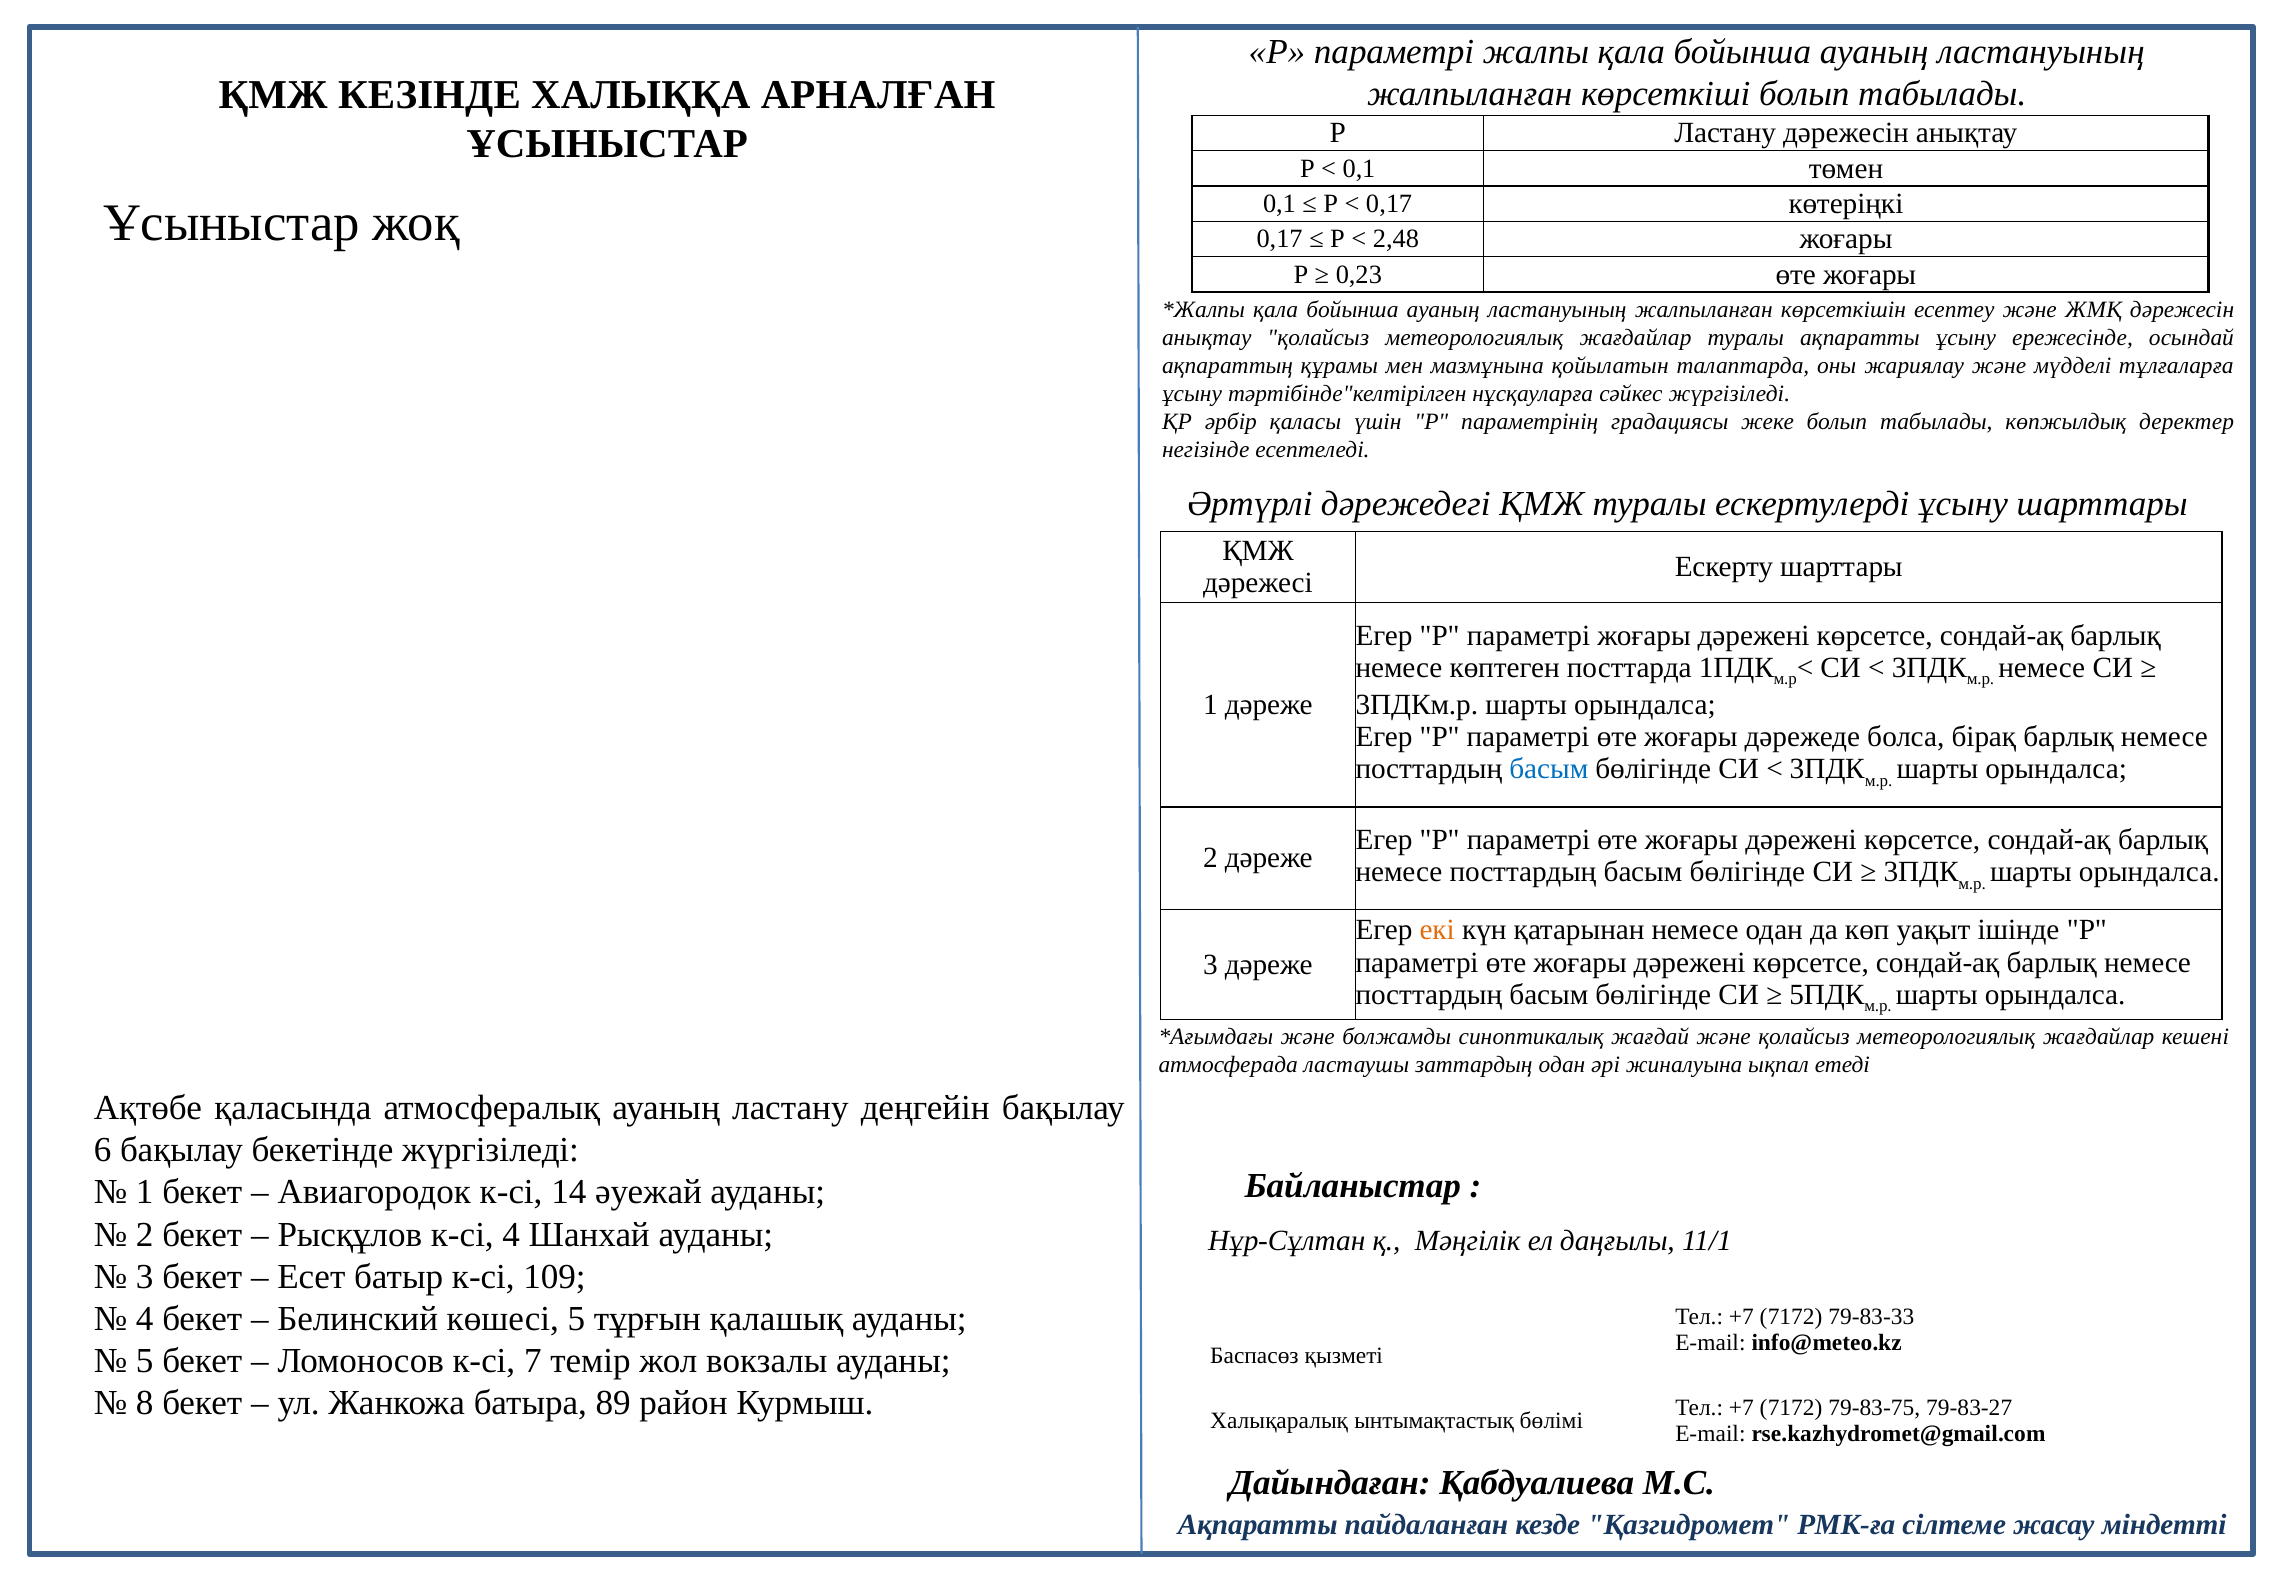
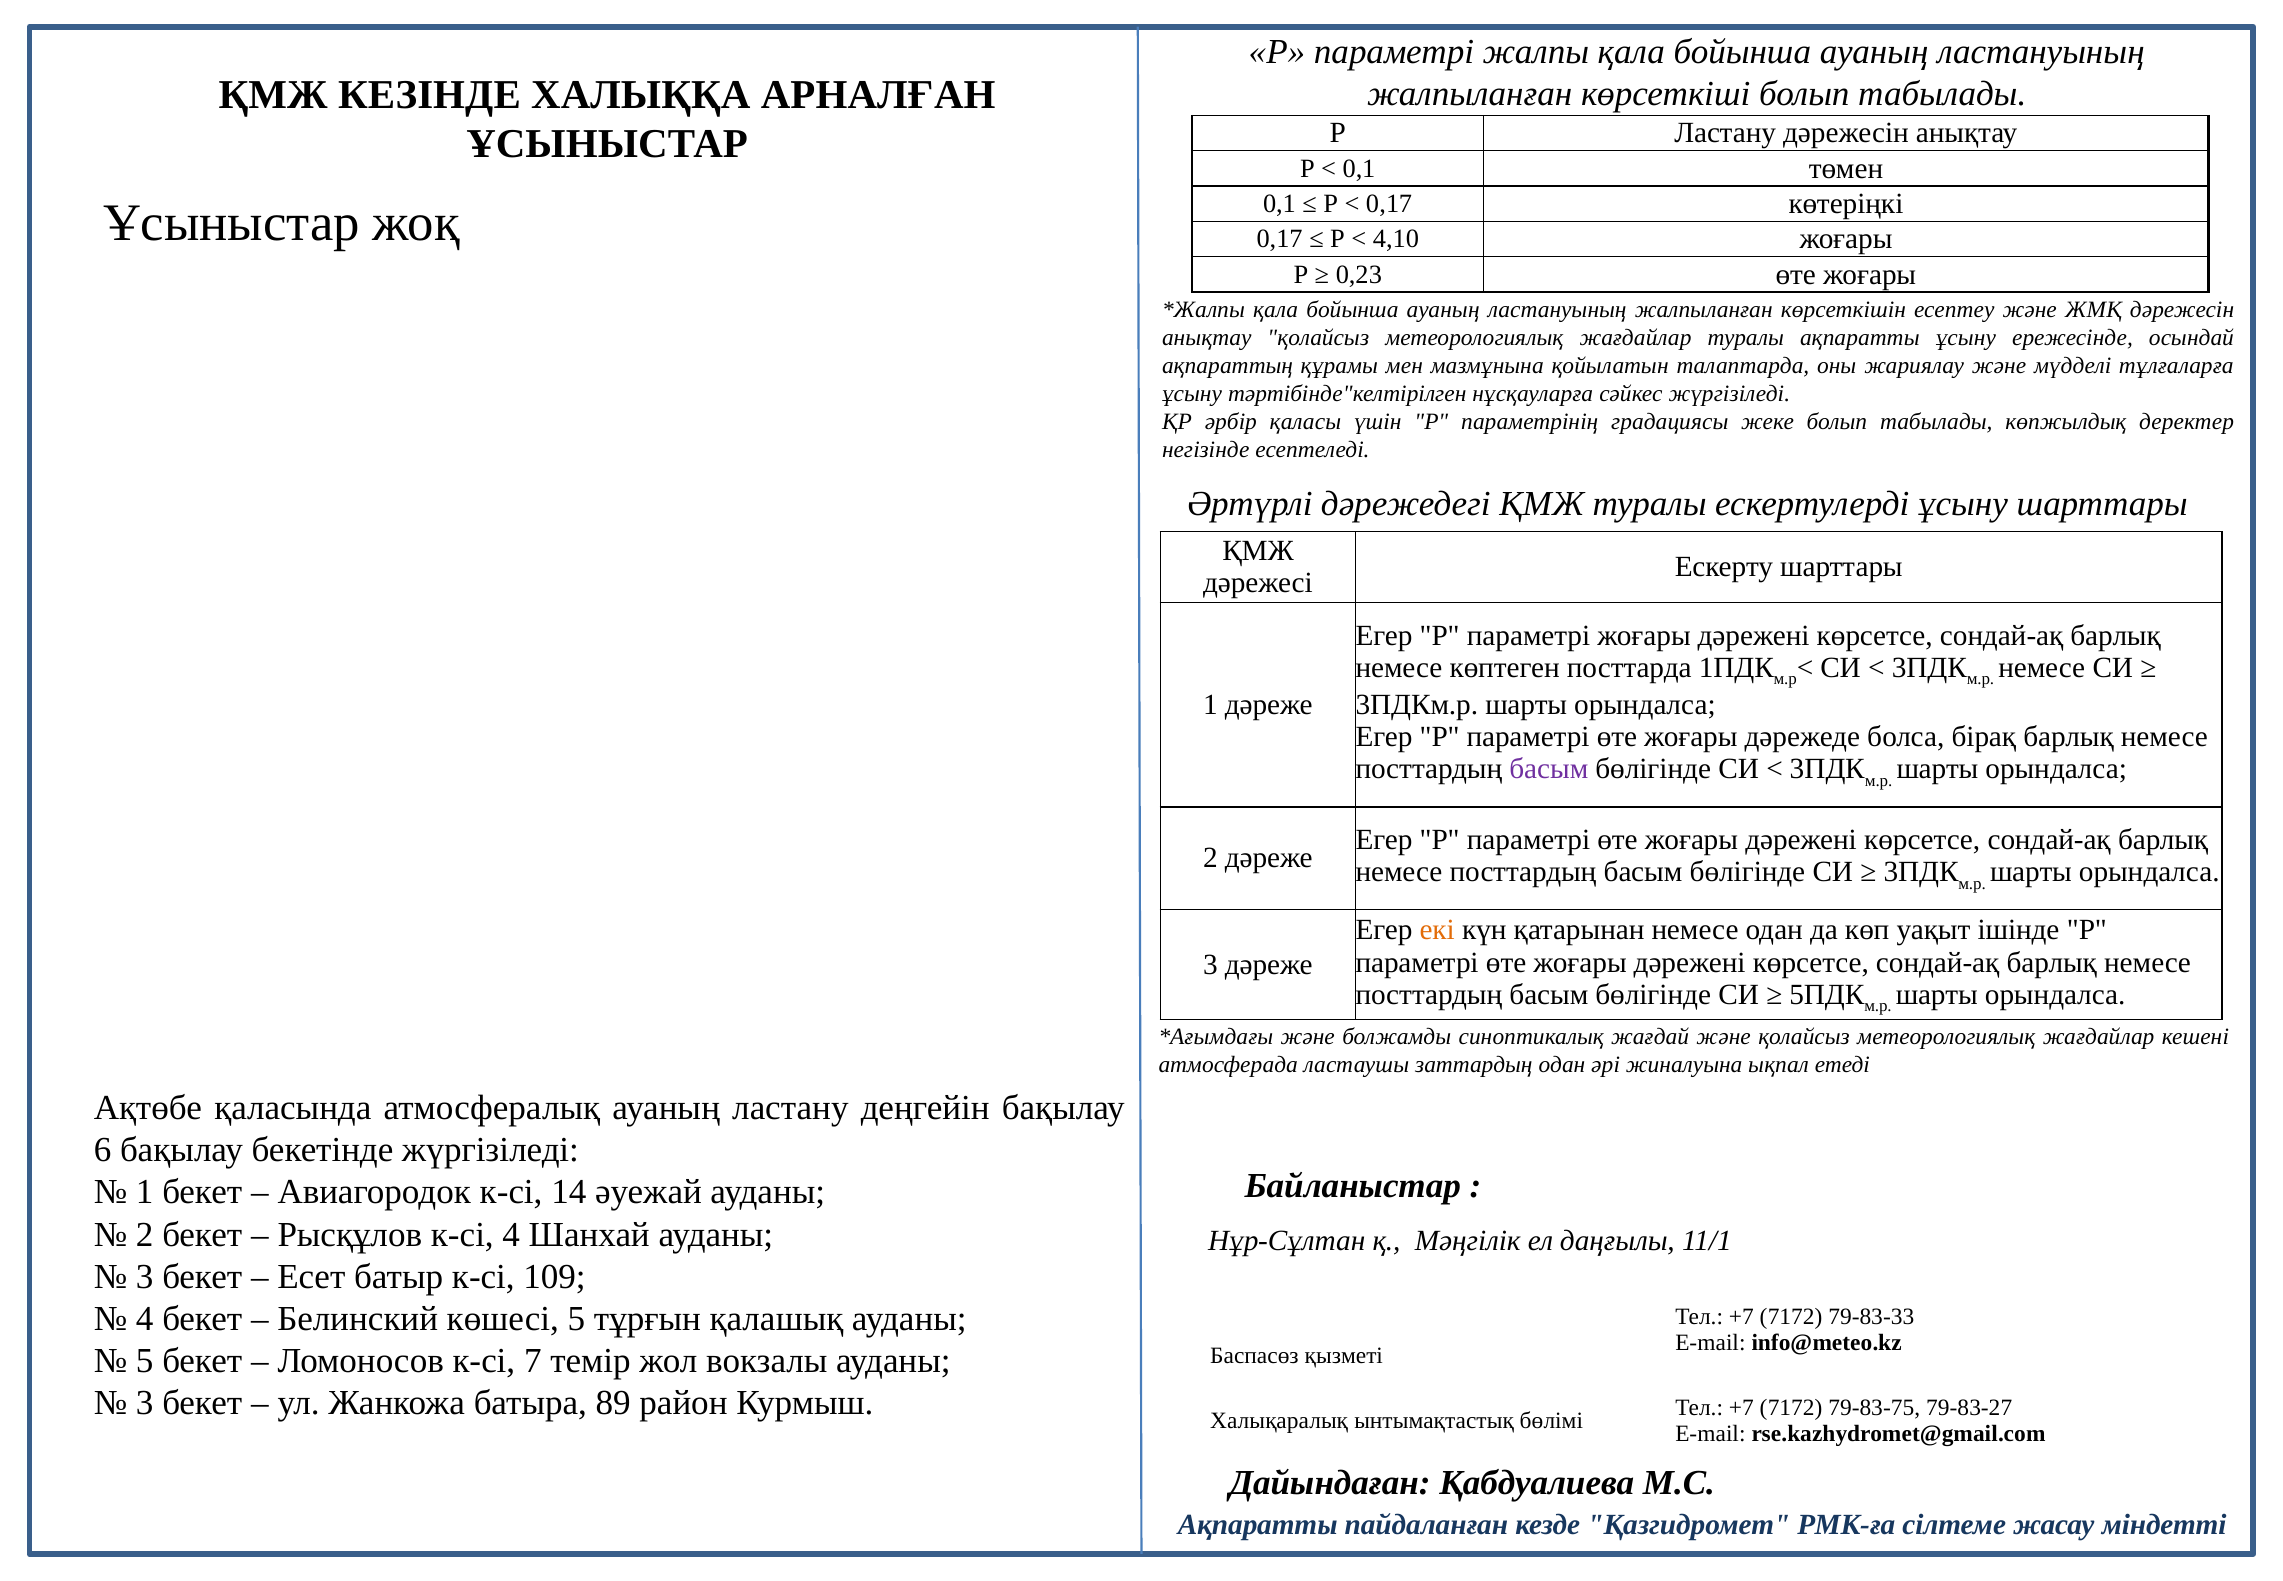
2,48: 2,48 -> 4,10
басым at (1549, 769) colour: blue -> purple
8 at (145, 1403): 8 -> 3
